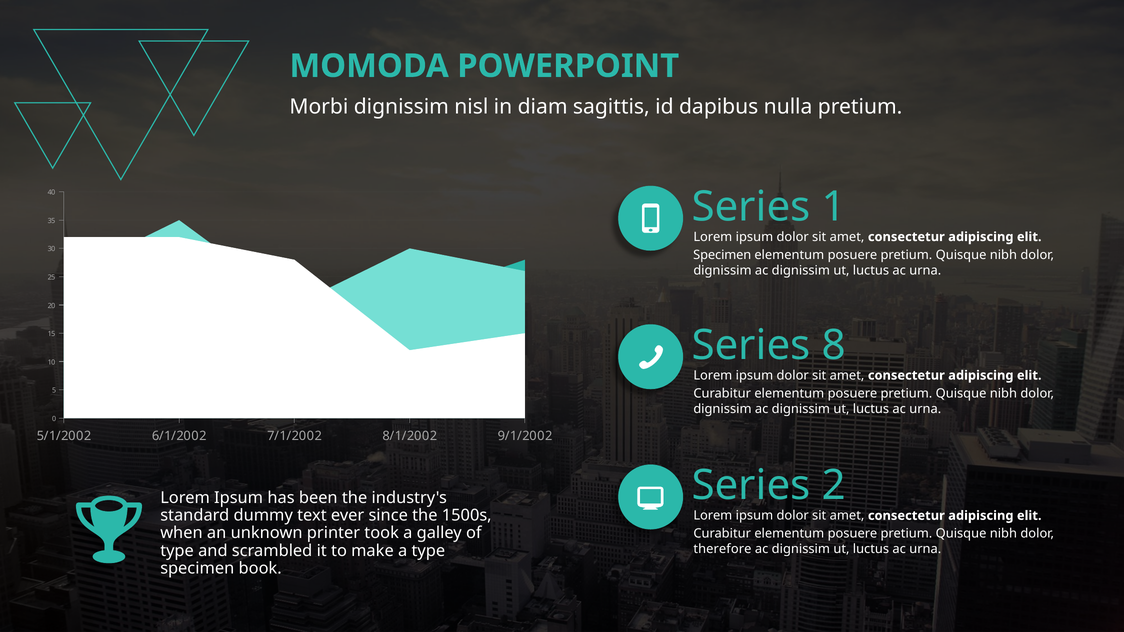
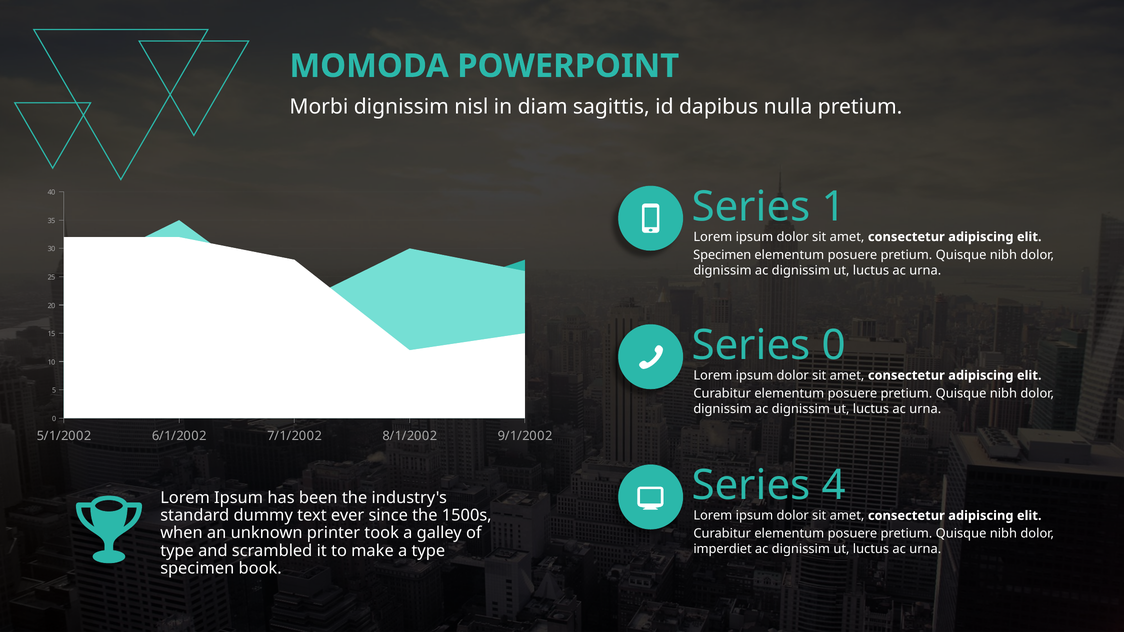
Series 8: 8 -> 0
2: 2 -> 4
therefore: therefore -> imperdiet
